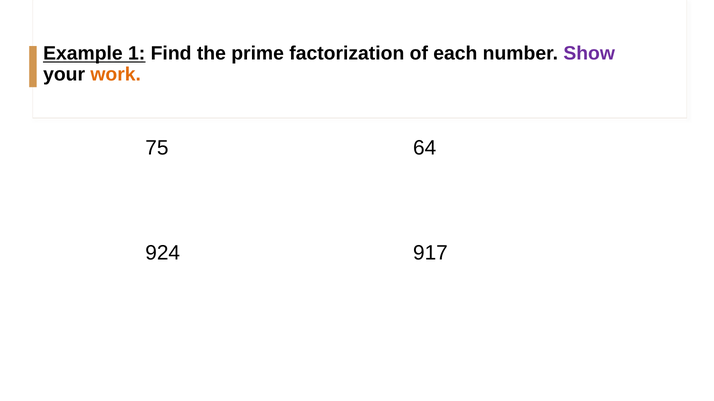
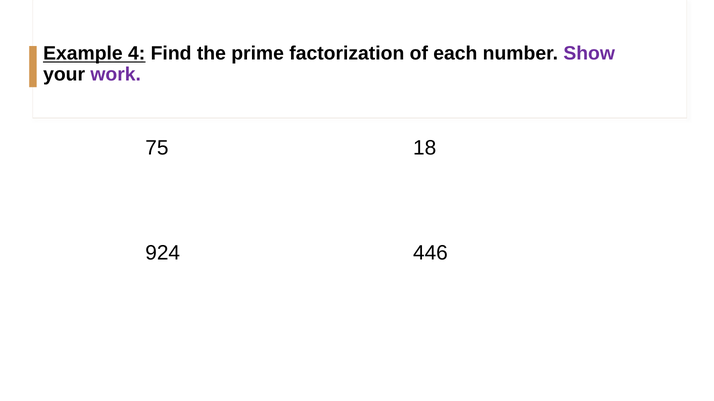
1: 1 -> 4
work colour: orange -> purple
64: 64 -> 18
917: 917 -> 446
